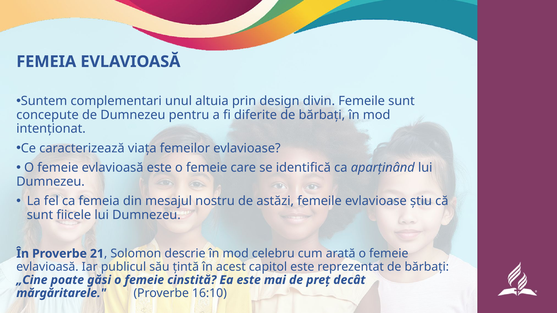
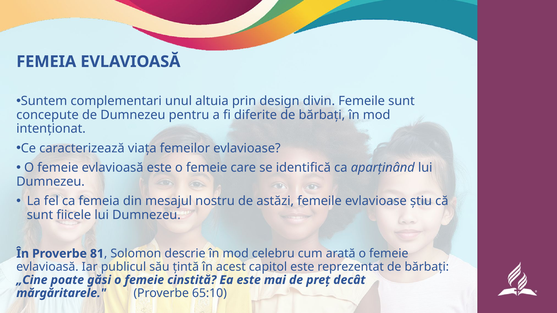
21: 21 -> 81
16:10: 16:10 -> 65:10
